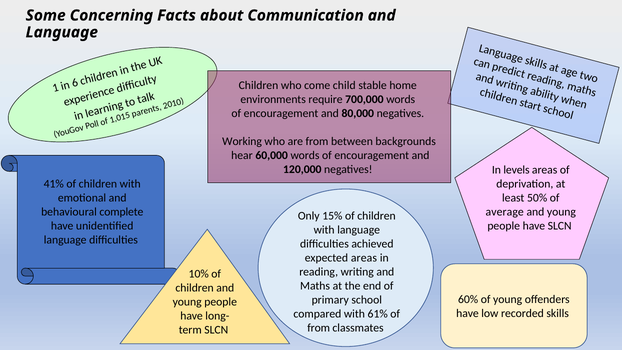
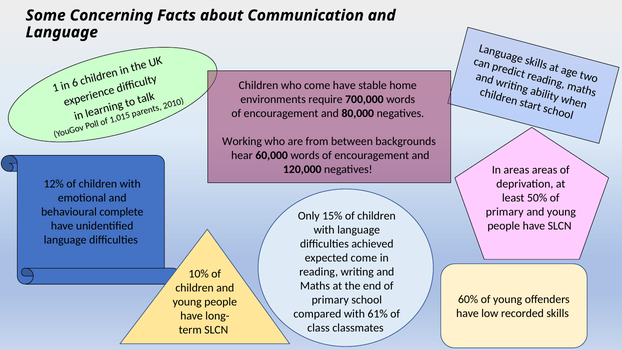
come child: child -> have
In levels: levels -> areas
41%: 41% -> 12%
average at (505, 212): average -> primary
expected areas: areas -> come
from at (319, 328): from -> class
